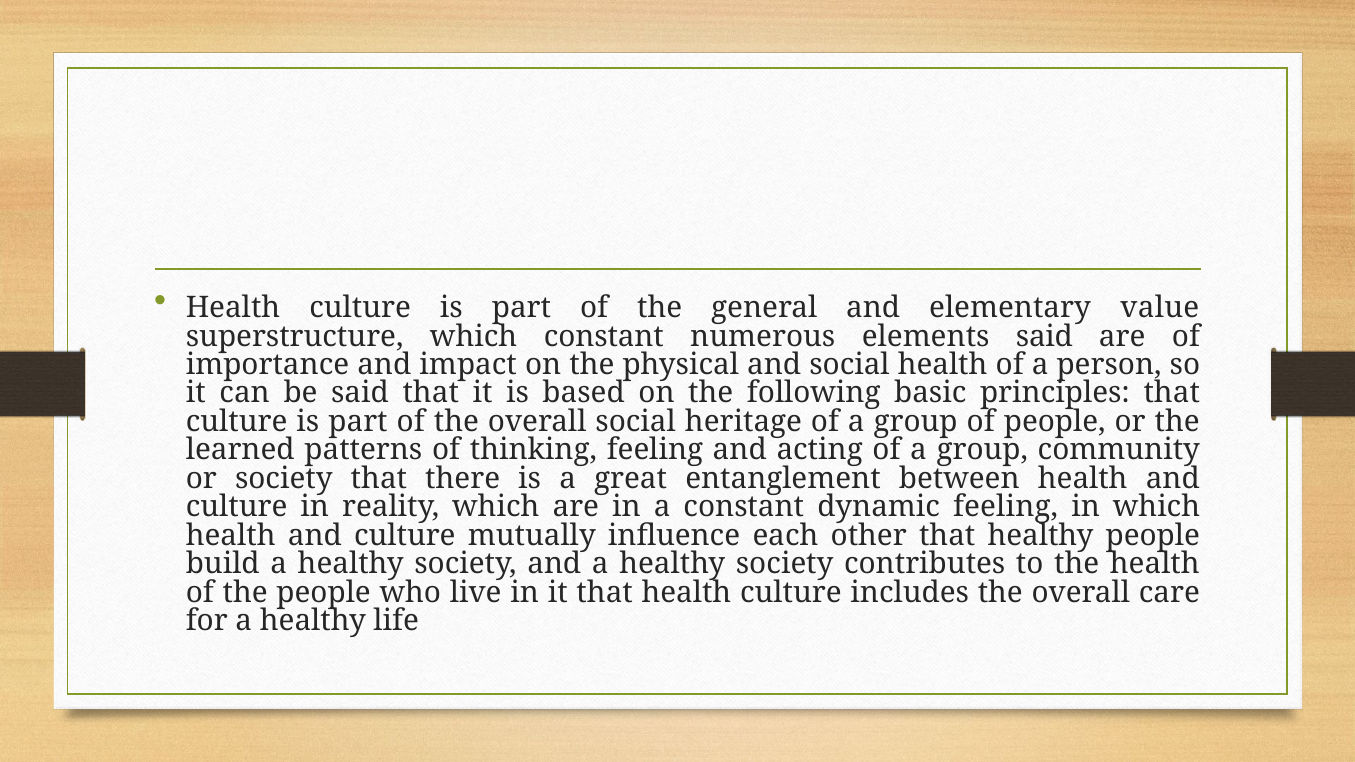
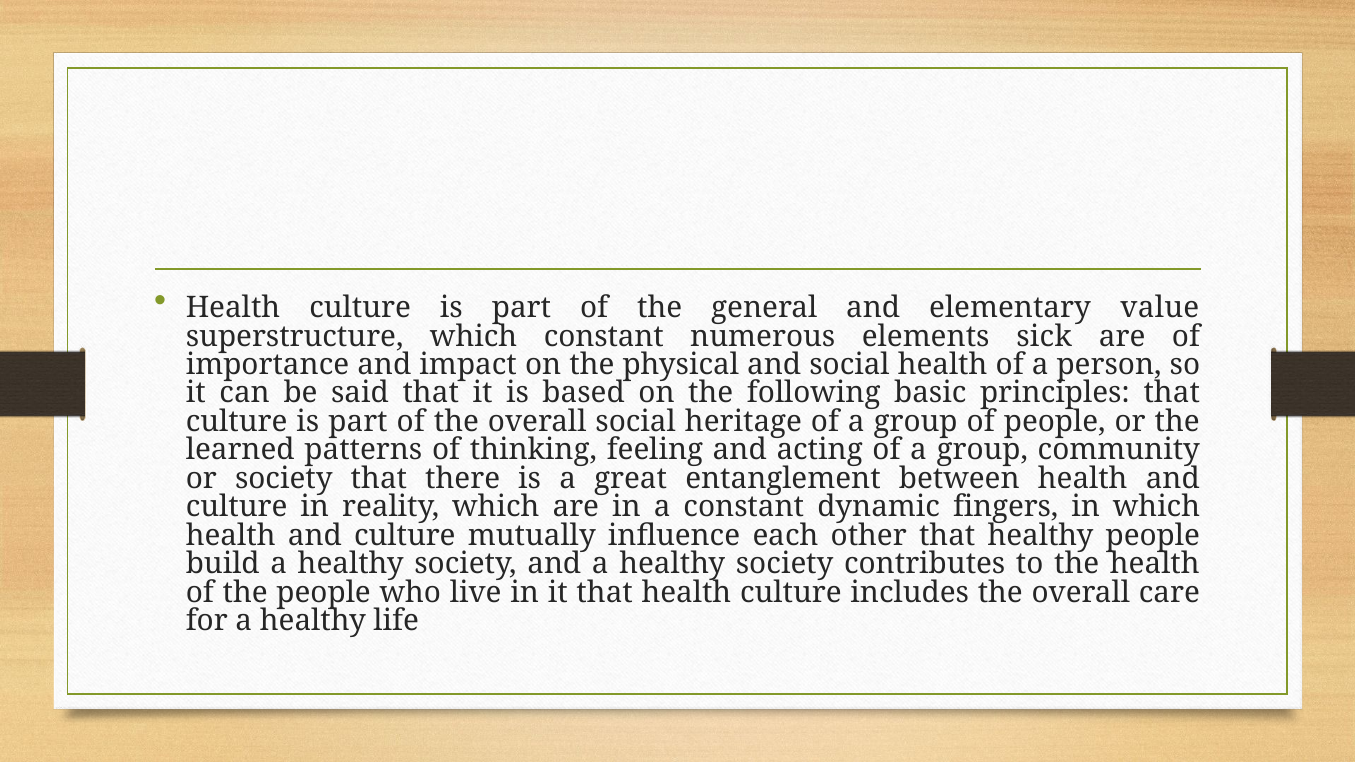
elements said: said -> sick
dynamic feeling: feeling -> fingers
